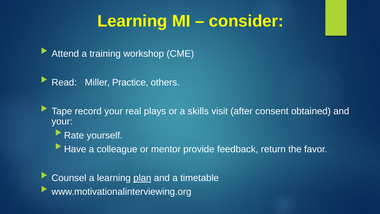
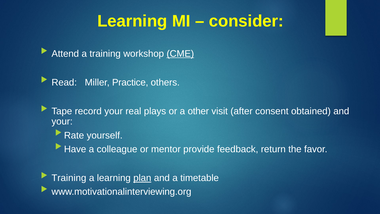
CME underline: none -> present
skills: skills -> other
Counsel at (69, 178): Counsel -> Training
